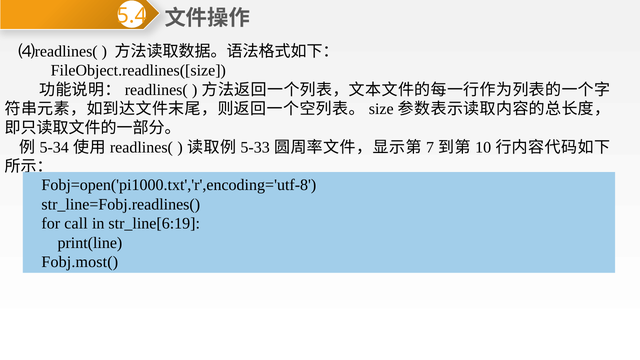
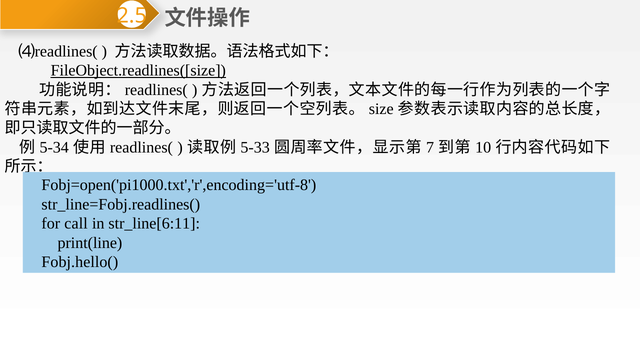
5.4: 5.4 -> 2.5
FileObject.readlines([size underline: none -> present
str_line[6:19: str_line[6:19 -> str_line[6:11
Fobj.most(: Fobj.most( -> Fobj.hello(
